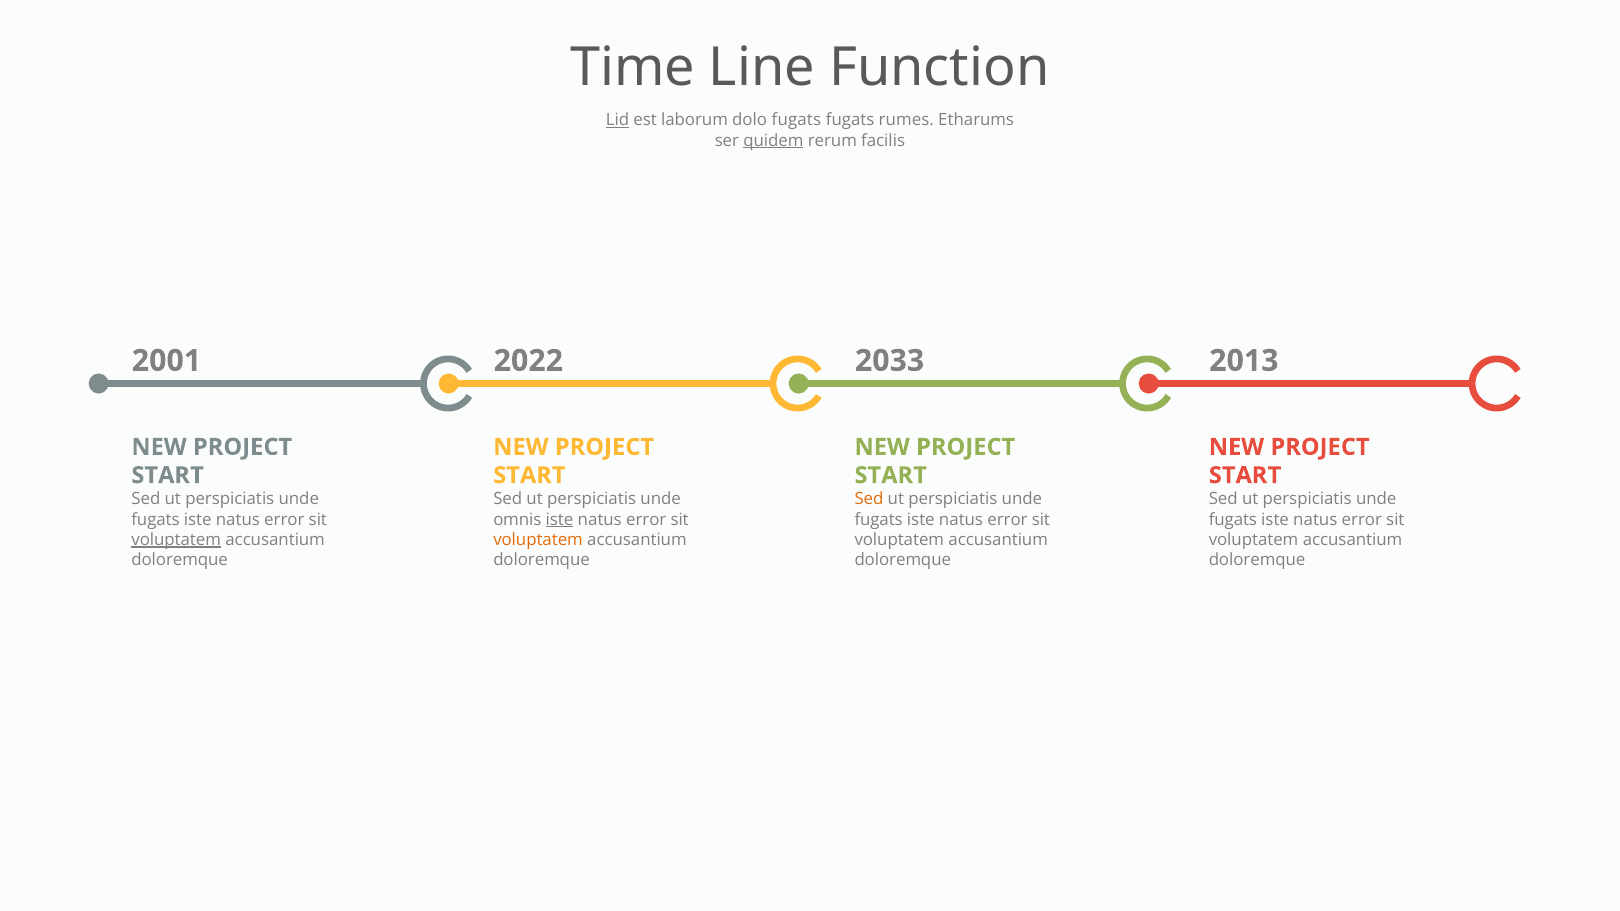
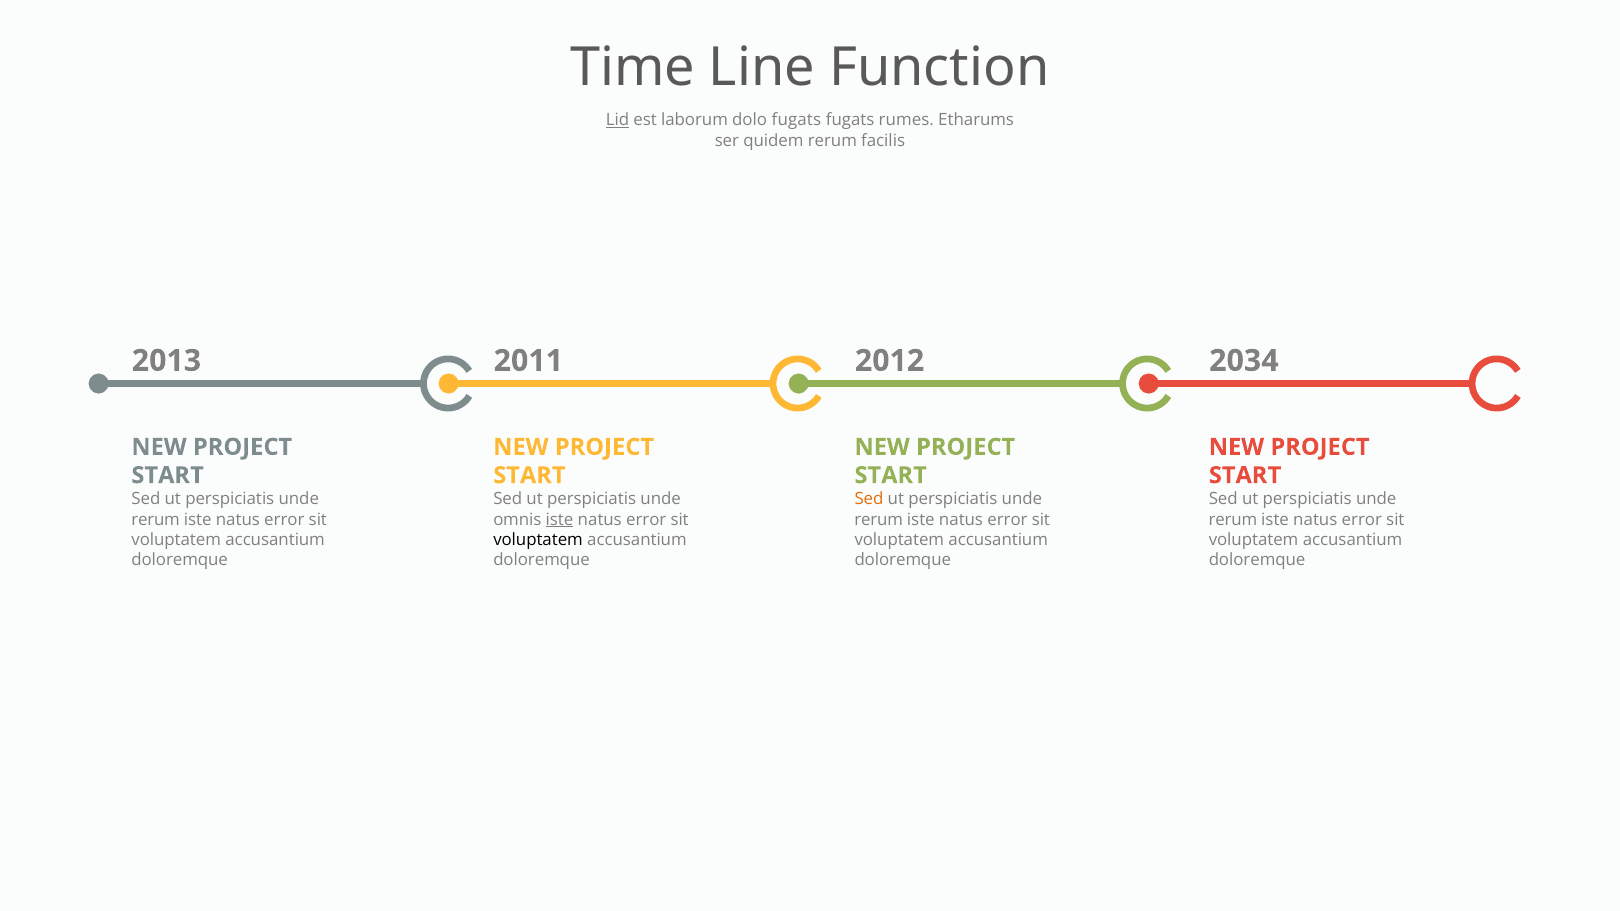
quidem underline: present -> none
2001: 2001 -> 2013
2033: 2033 -> 2012
2013: 2013 -> 2034
2022: 2022 -> 2011
fugats at (156, 520): fugats -> rerum
fugats at (879, 520): fugats -> rerum
fugats at (1233, 520): fugats -> rerum
voluptatem at (176, 540) underline: present -> none
voluptatem at (538, 540) colour: orange -> black
